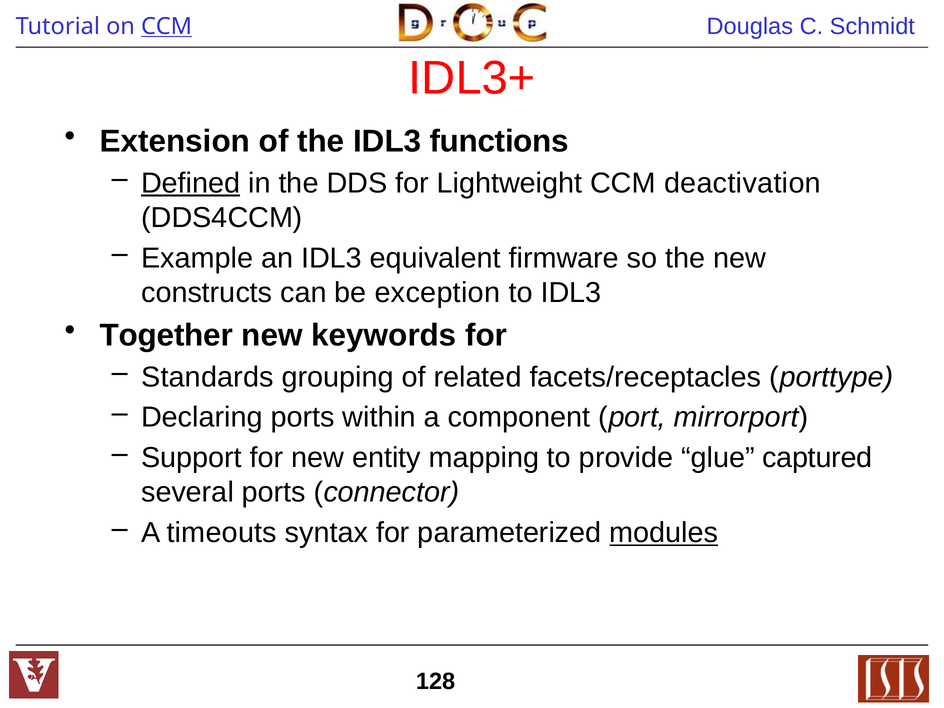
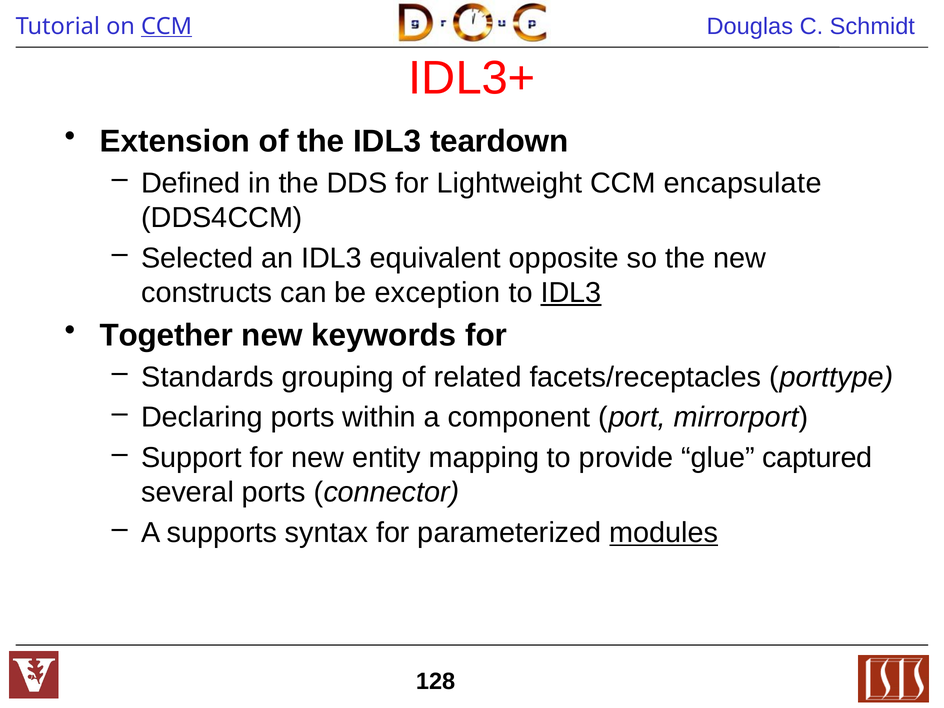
functions: functions -> teardown
Defined underline: present -> none
deactivation: deactivation -> encapsulate
Example: Example -> Selected
firmware: firmware -> opposite
IDL3 at (571, 293) underline: none -> present
timeouts: timeouts -> supports
